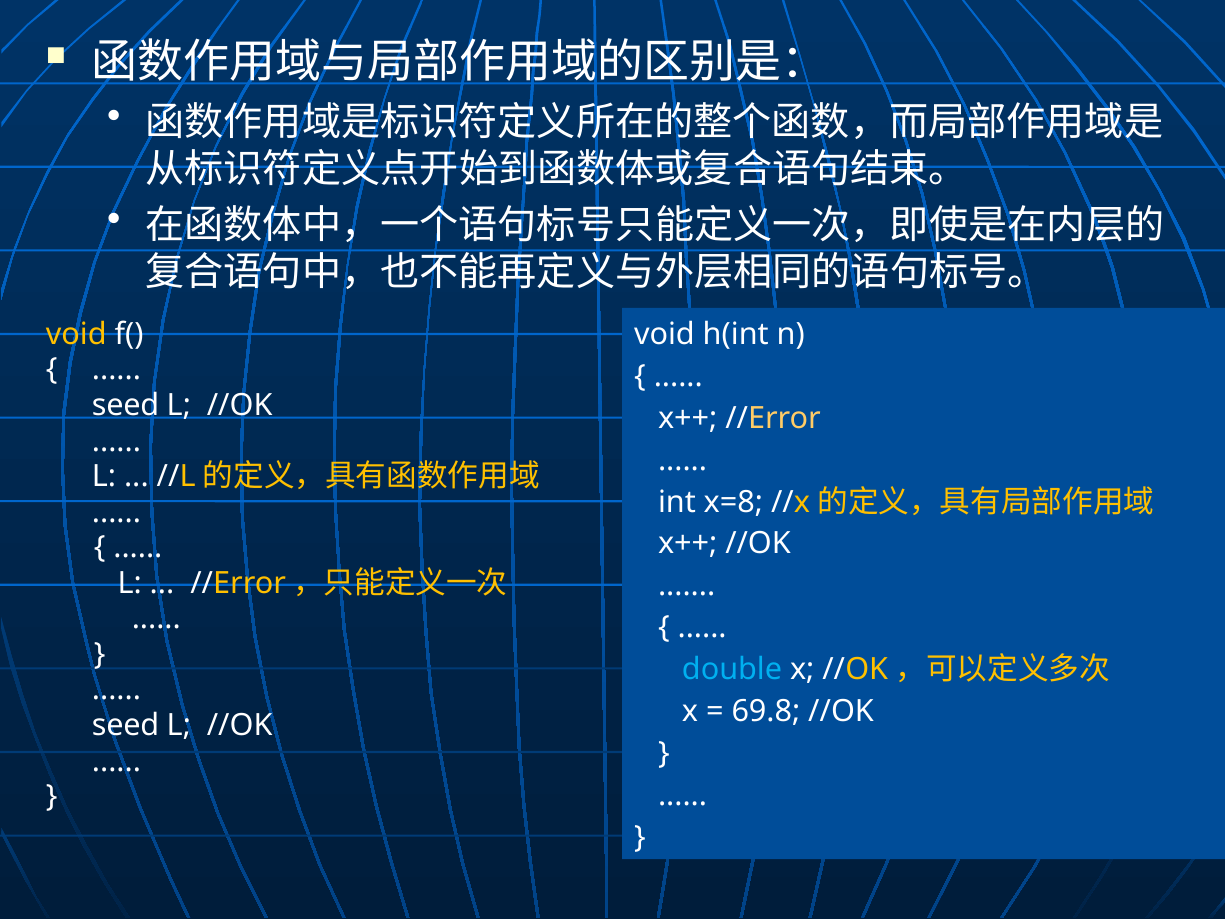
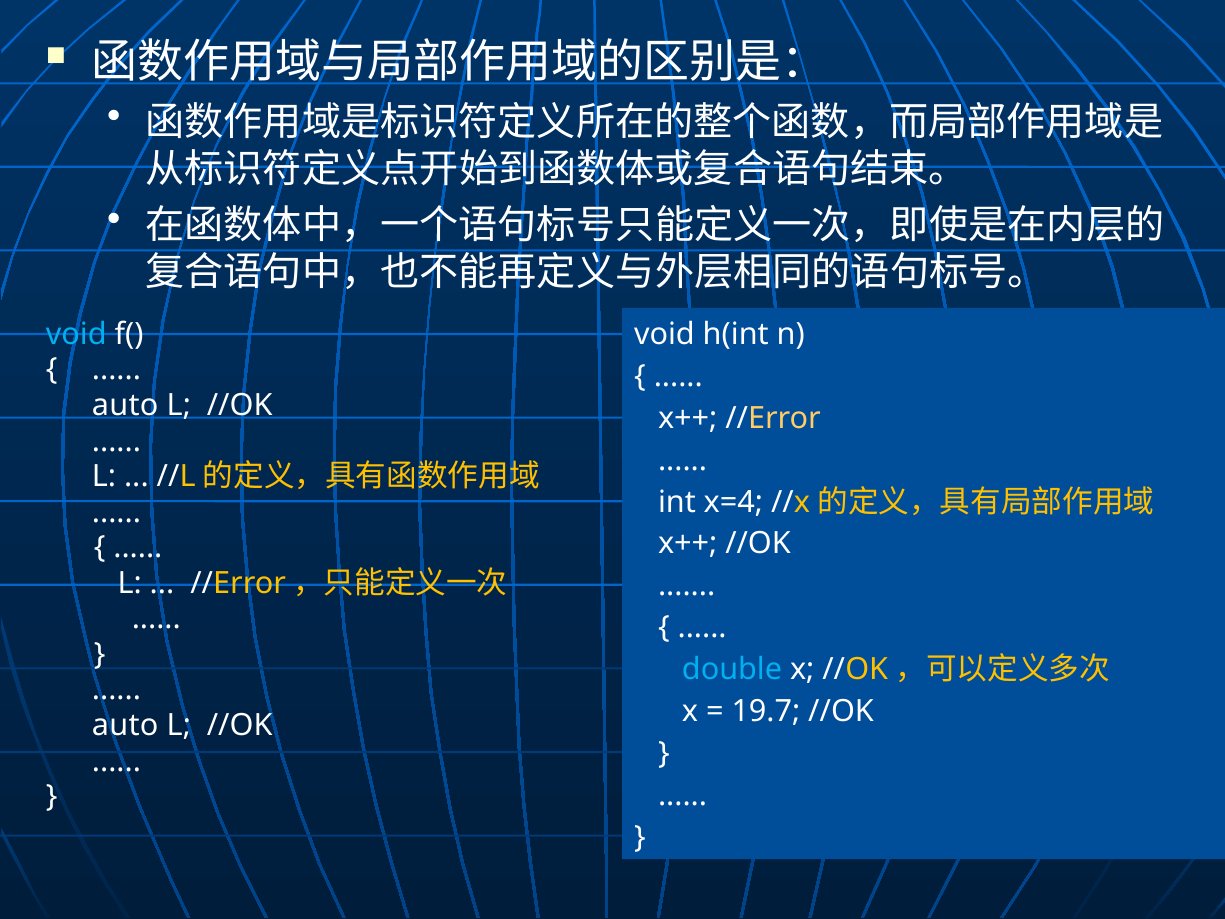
void at (76, 334) colour: yellow -> light blue
seed at (126, 405): seed -> auto
x=8: x=8 -> x=4
69.8: 69.8 -> 19.7
seed at (126, 725): seed -> auto
